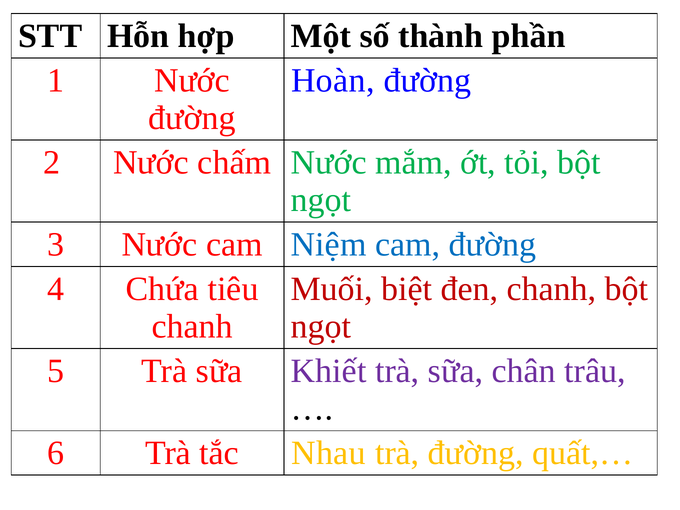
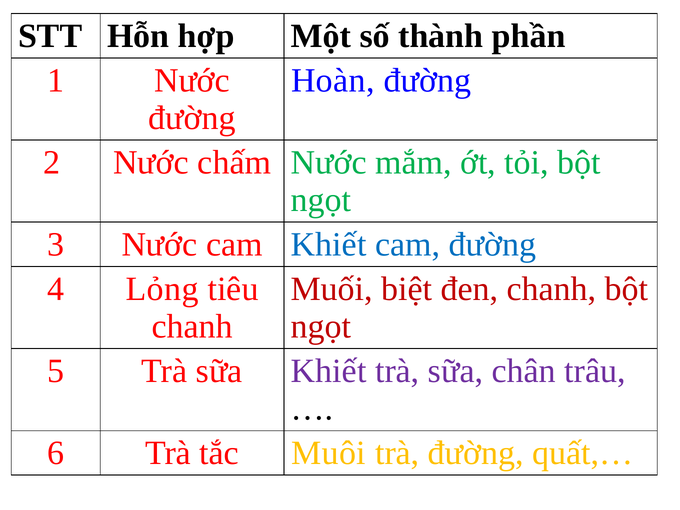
cam Niệm: Niệm -> Khiết
Chứa: Chứa -> Lỏng
Nhau: Nhau -> Muôi
